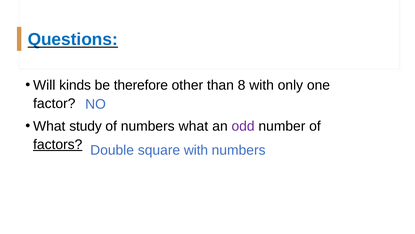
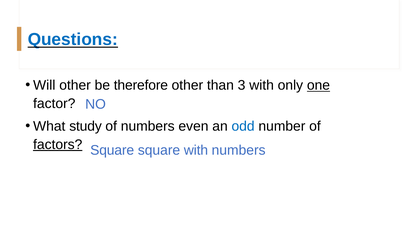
Will kinds: kinds -> other
8: 8 -> 3
one underline: none -> present
numbers what: what -> even
odd colour: purple -> blue
Double at (112, 150): Double -> Square
